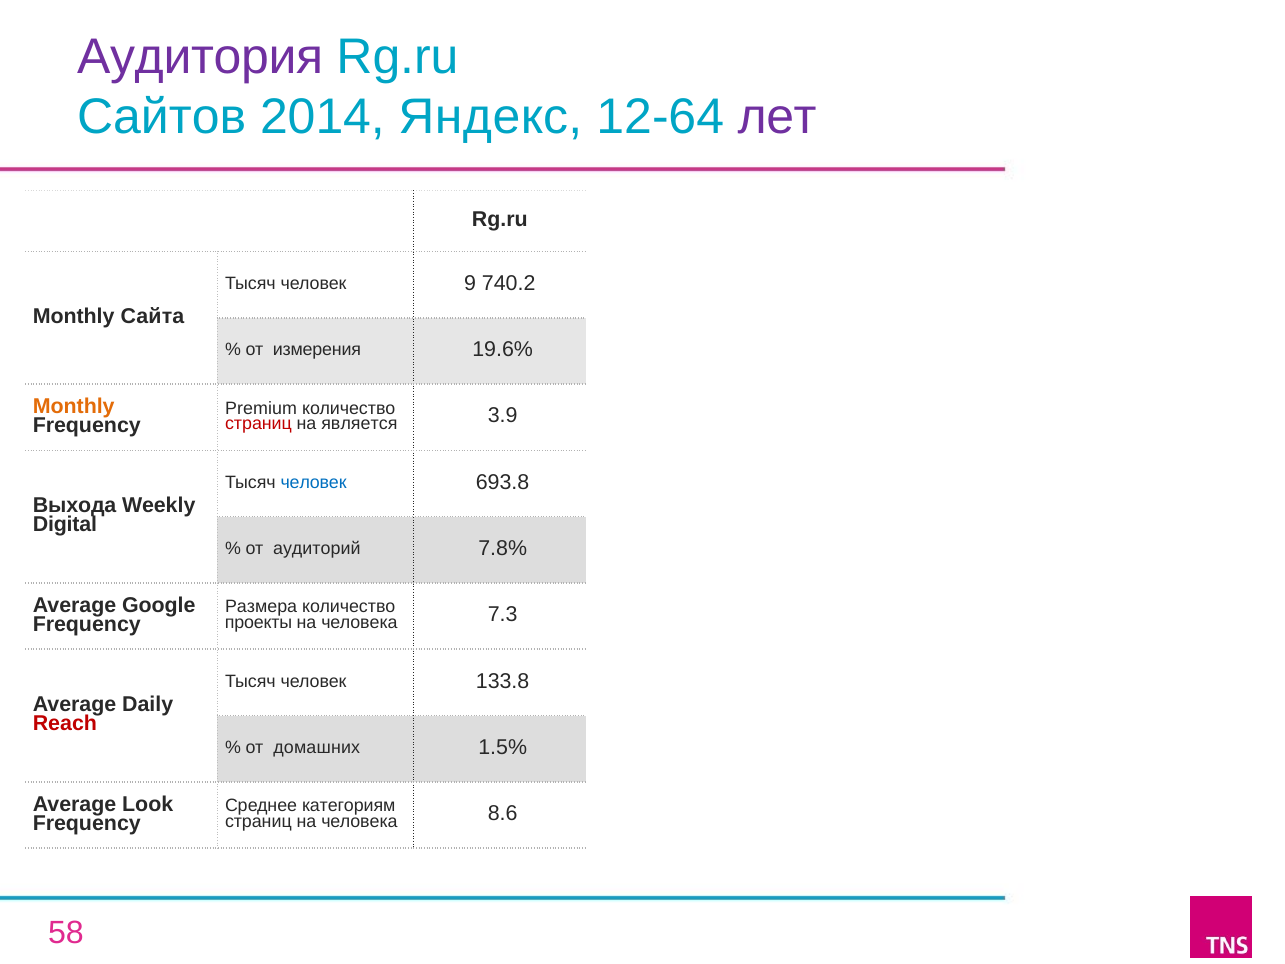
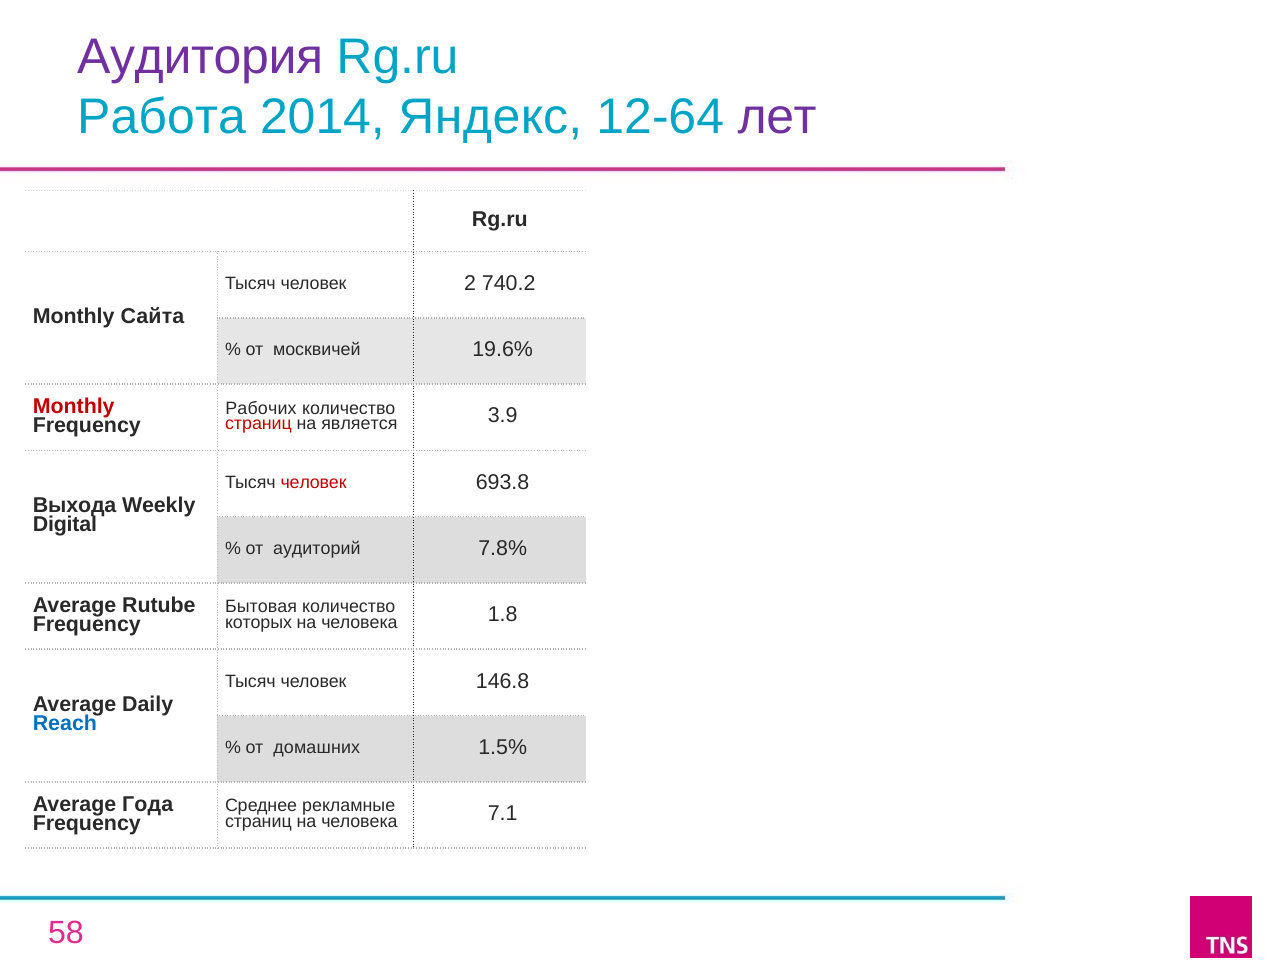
Сайтов: Сайтов -> Работа
9: 9 -> 2
измерения: измерения -> москвичей
Monthly at (74, 406) colour: orange -> red
Premium: Premium -> Рабочих
человек at (314, 482) colour: blue -> red
Google: Google -> Rutube
Размера: Размера -> Бытовая
проекты: проекты -> которых
7.3: 7.3 -> 1.8
133.8: 133.8 -> 146.8
Reach colour: red -> blue
Look: Look -> Года
категориям: категориям -> рекламные
8.6: 8.6 -> 7.1
